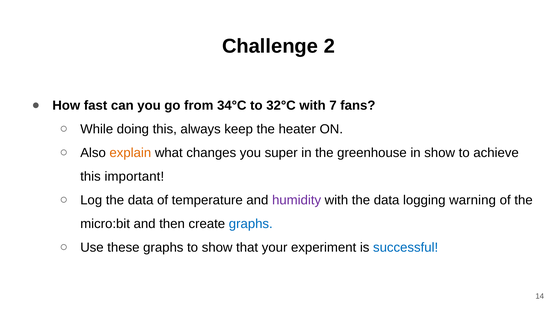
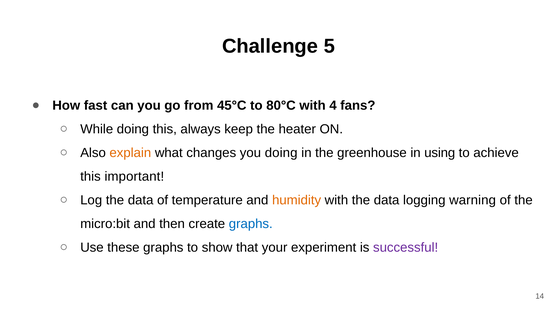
2: 2 -> 5
34°C: 34°C -> 45°C
32°C: 32°C -> 80°C
7: 7 -> 4
you super: super -> doing
in show: show -> using
humidity colour: purple -> orange
successful colour: blue -> purple
